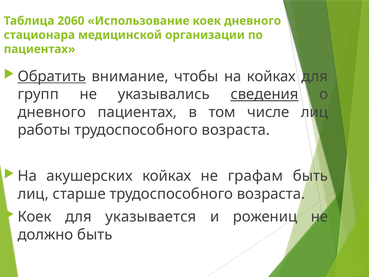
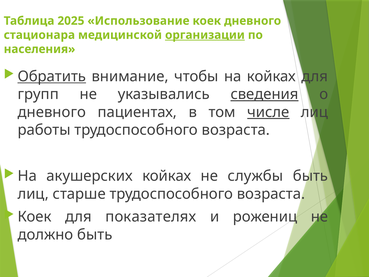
2060: 2060 -> 2025
организации underline: none -> present
пациентах at (39, 49): пациентах -> населения
числе underline: none -> present
графам: графам -> службы
указывается: указывается -> показателях
